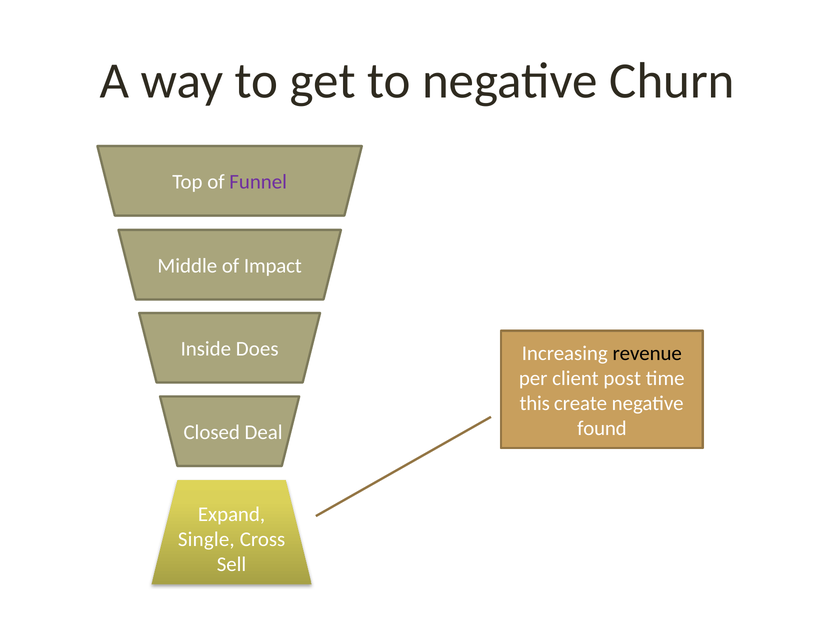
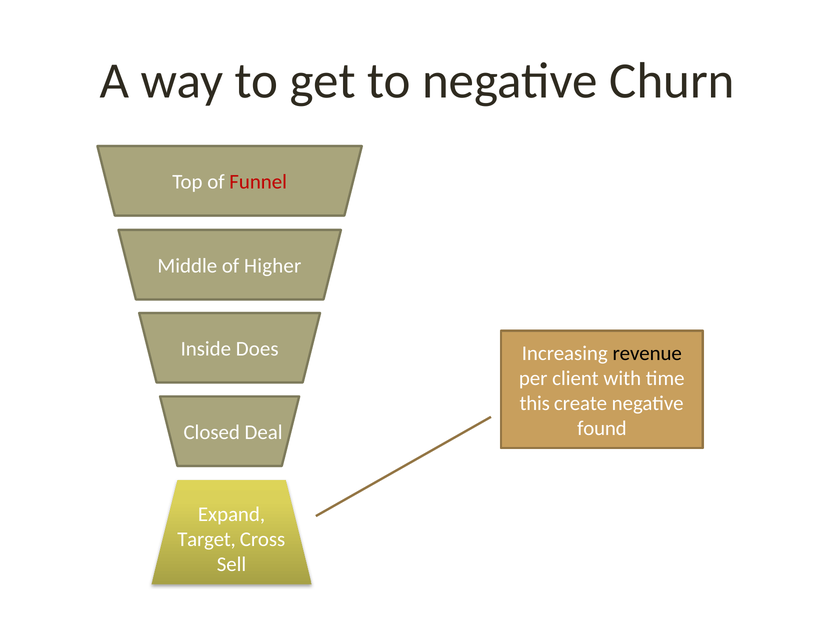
Funnel colour: purple -> red
Impact: Impact -> Higher
post: post -> with
Single: Single -> Target
